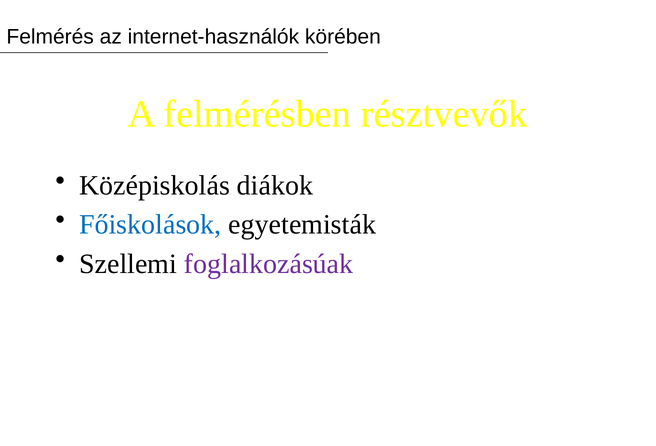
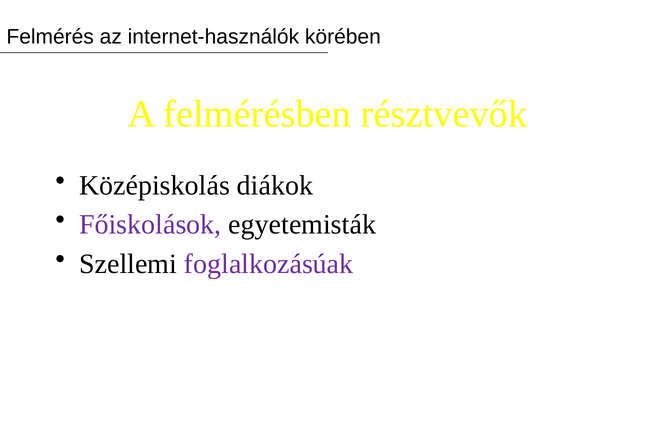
Főiskolások colour: blue -> purple
